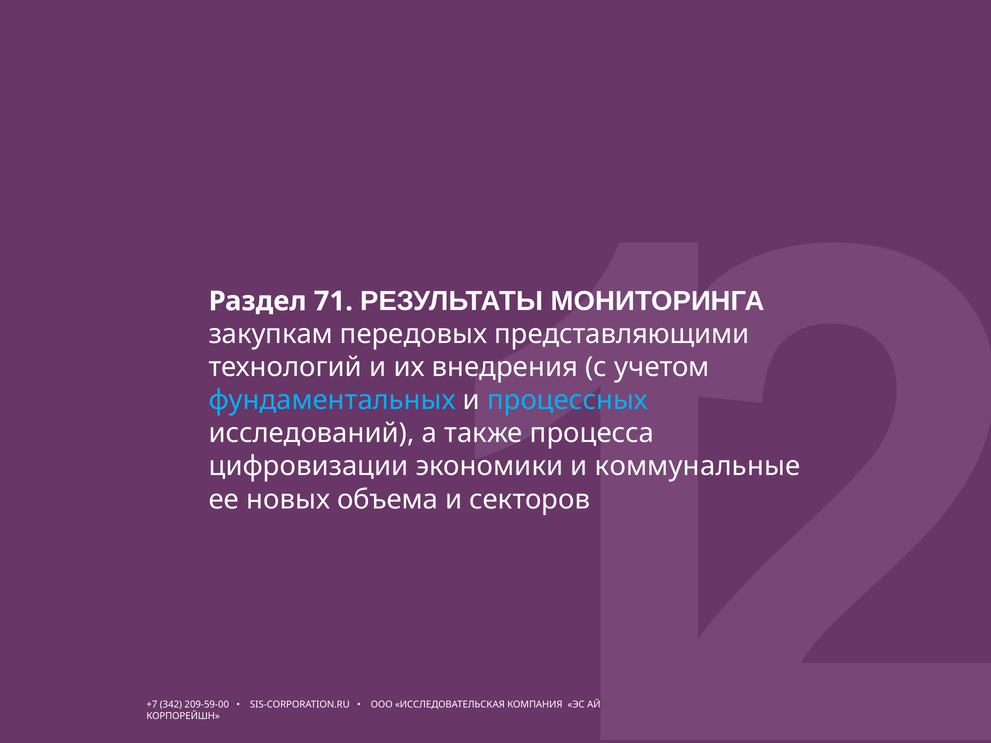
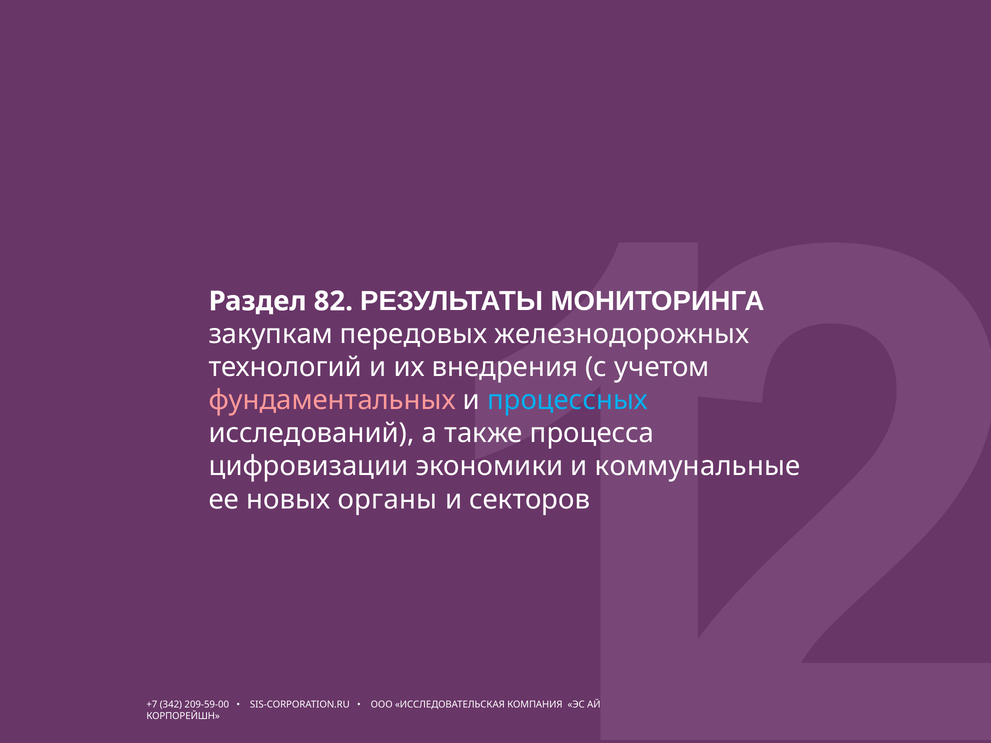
71: 71 -> 82
представляющими: представляющими -> железнодорожных
фундаментальных colour: light blue -> pink
объема: объема -> органы
